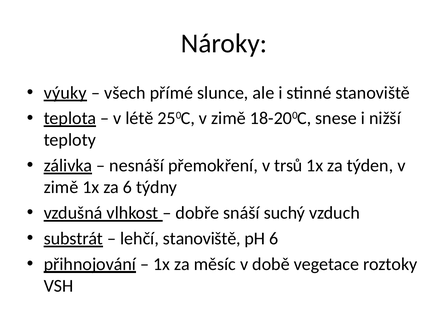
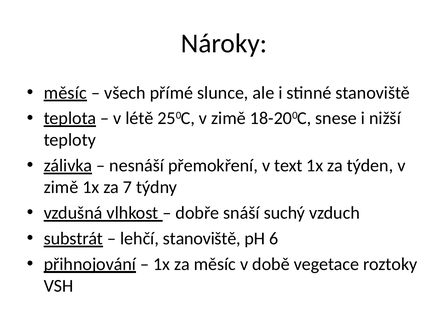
výuky at (65, 93): výuky -> měsíc
trsů: trsů -> text
za 6: 6 -> 7
